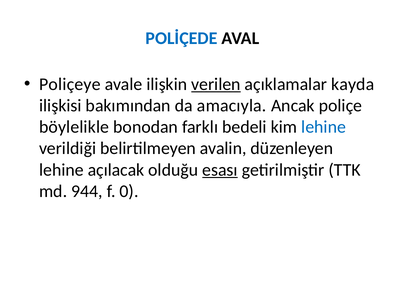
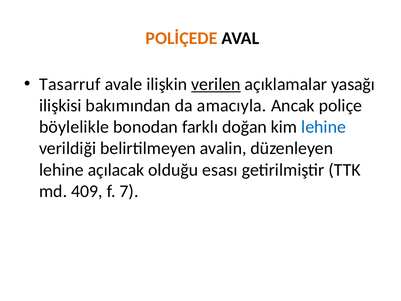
POLİÇEDE colour: blue -> orange
Poliçeye: Poliçeye -> Tasarruf
kayda: kayda -> yasağı
bedeli: bedeli -> doğan
esası underline: present -> none
944: 944 -> 409
0: 0 -> 7
